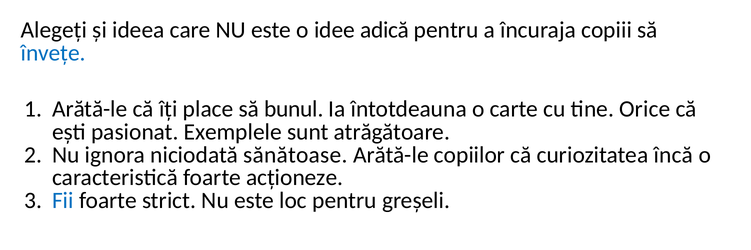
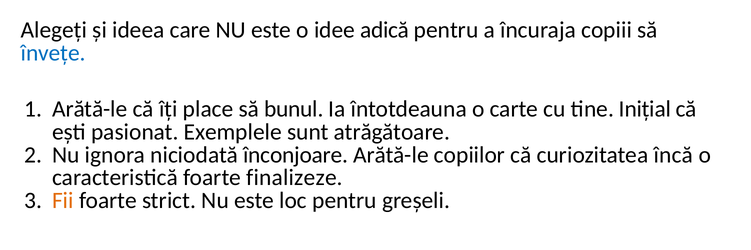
Orice: Orice -> Inițial
sănătoase: sănătoase -> înconjoare
acționeze: acționeze -> finalizeze
Fii colour: blue -> orange
